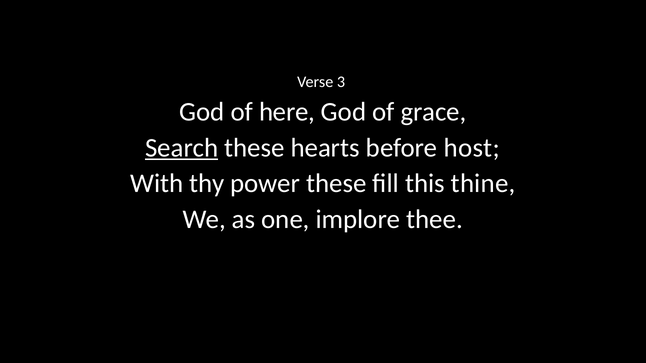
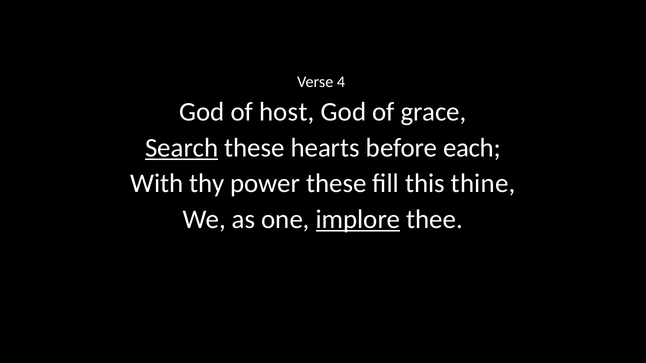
3: 3 -> 4
here: here -> host
host: host -> each
implore underline: none -> present
